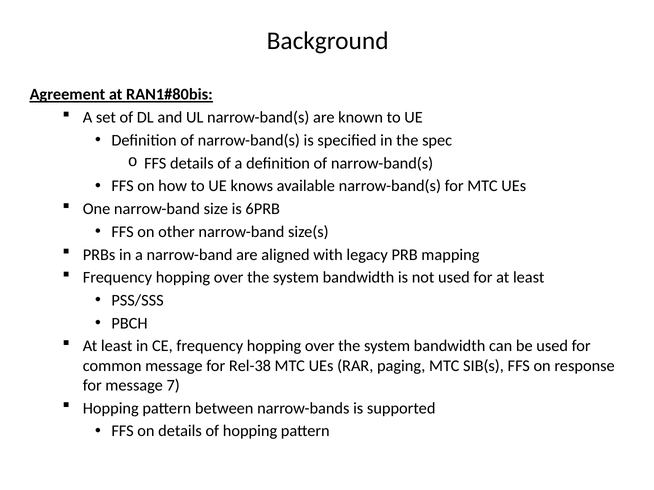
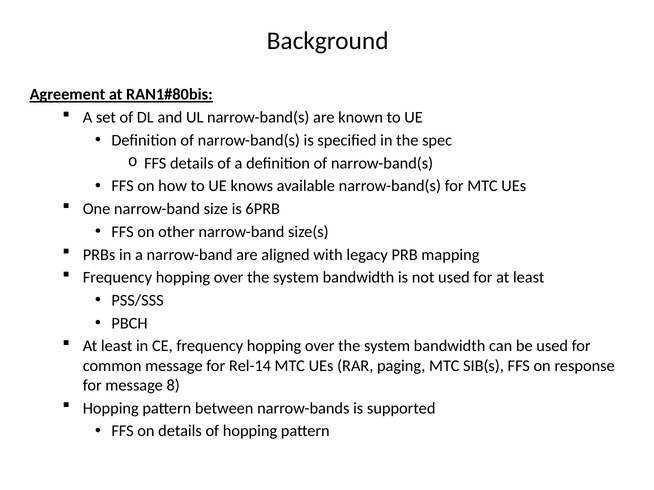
Rel-38: Rel-38 -> Rel-14
7: 7 -> 8
